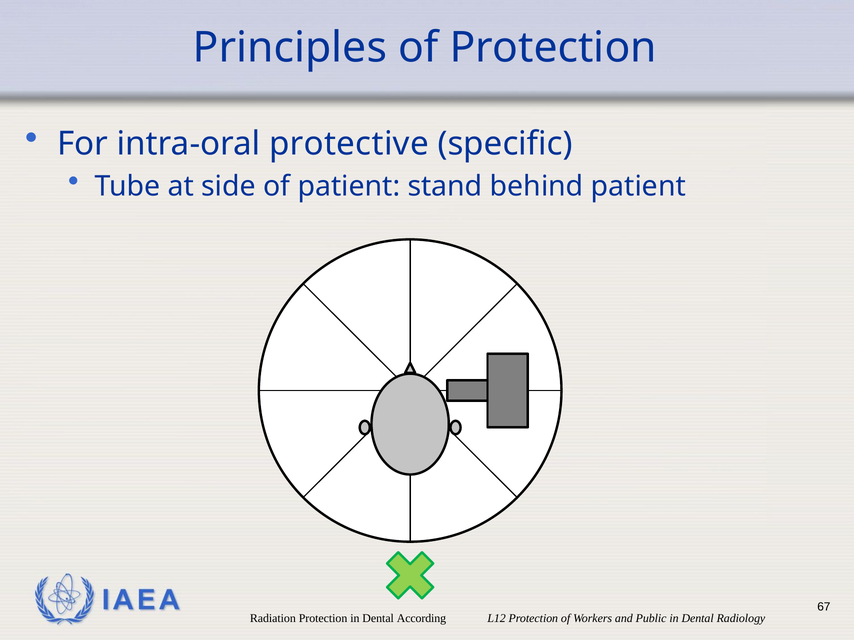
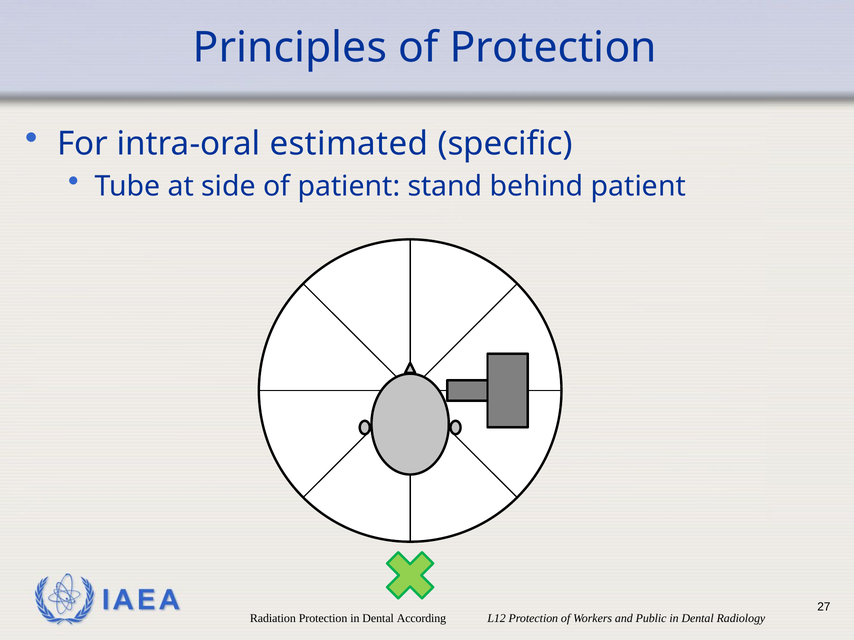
protective: protective -> estimated
67: 67 -> 27
